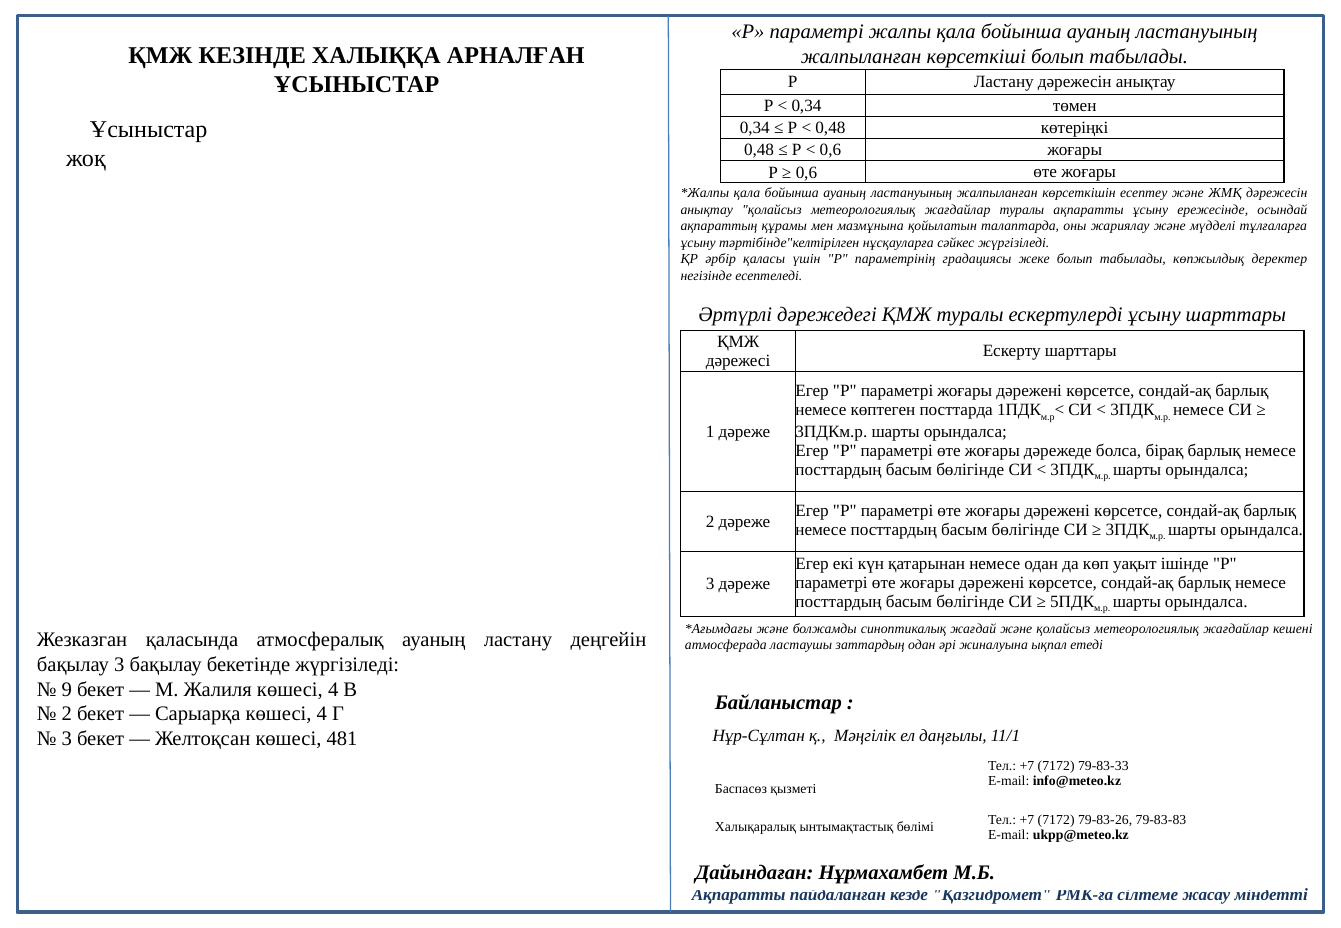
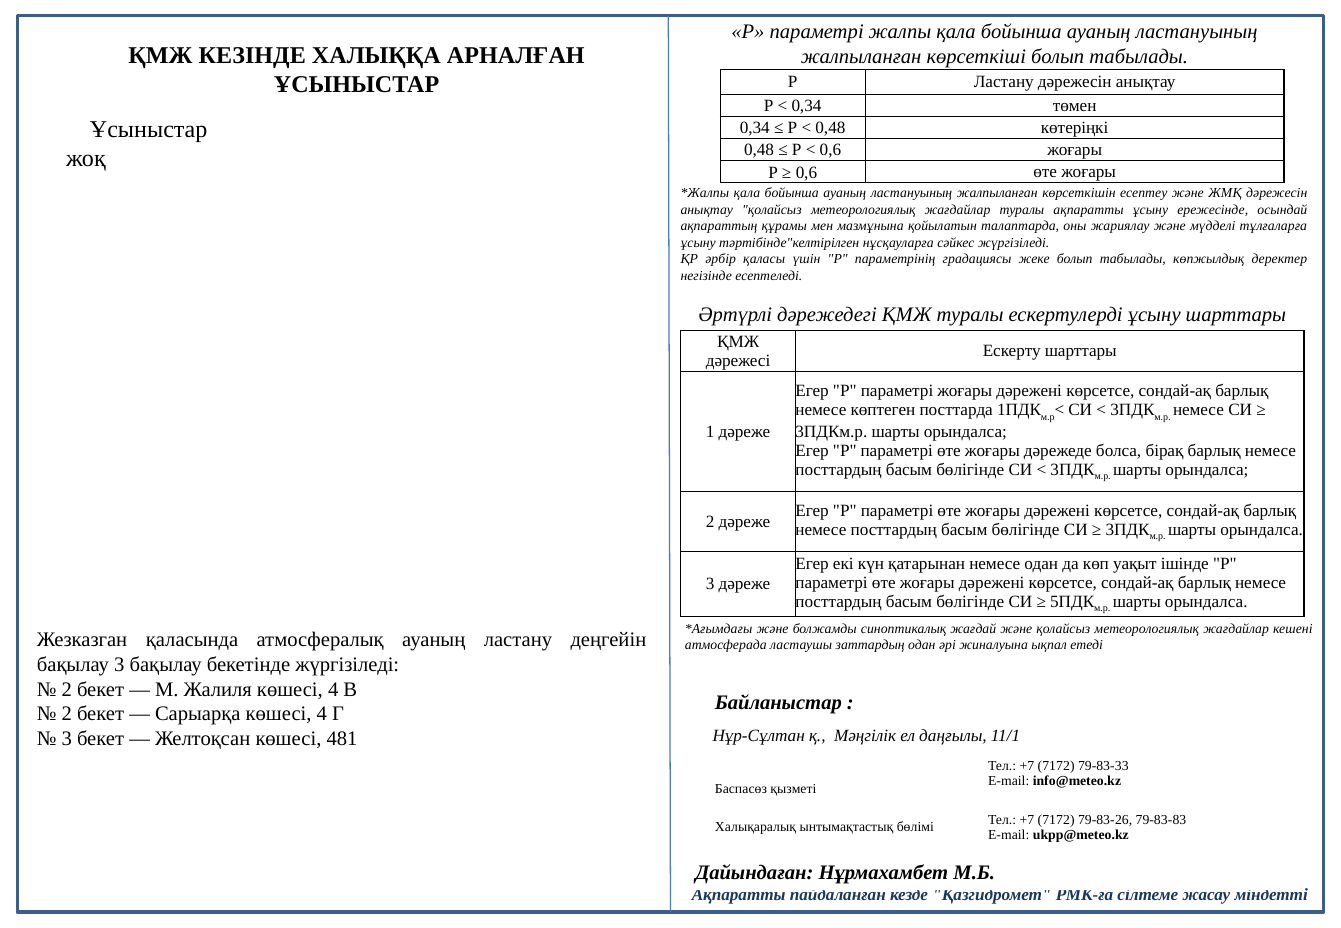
9 at (67, 690): 9 -> 2
